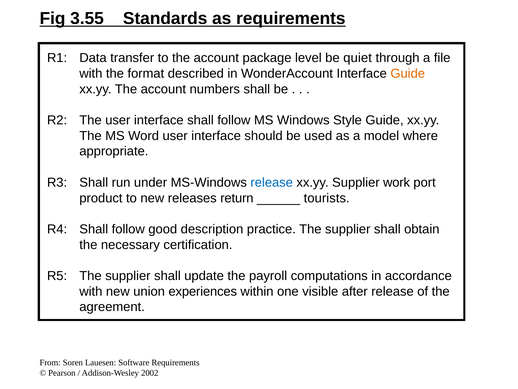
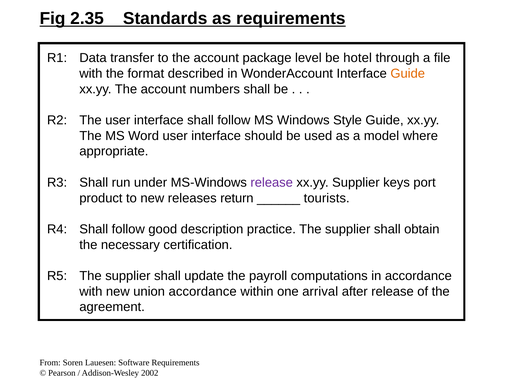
3.55: 3.55 -> 2.35
quiet: quiet -> hotel
release at (272, 182) colour: blue -> purple
work: work -> keys
union experiences: experiences -> accordance
visible: visible -> arrival
